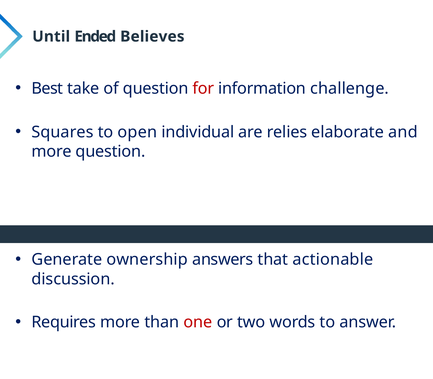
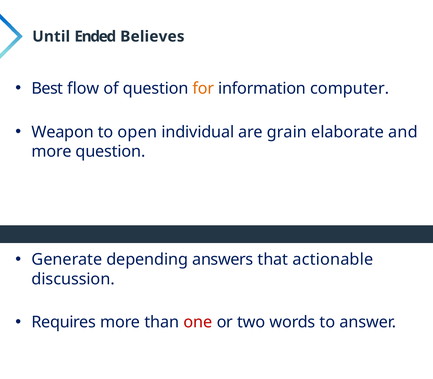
take: take -> flow
for colour: red -> orange
challenge: challenge -> computer
Squares: Squares -> Weapon
relies: relies -> grain
ownership: ownership -> depending
